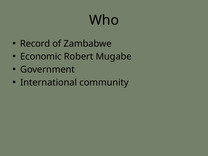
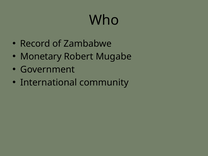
Economic: Economic -> Monetary
